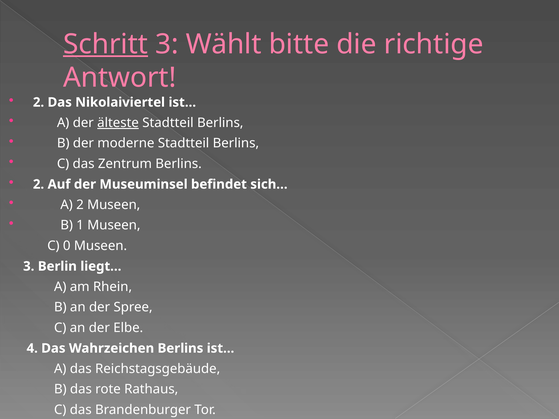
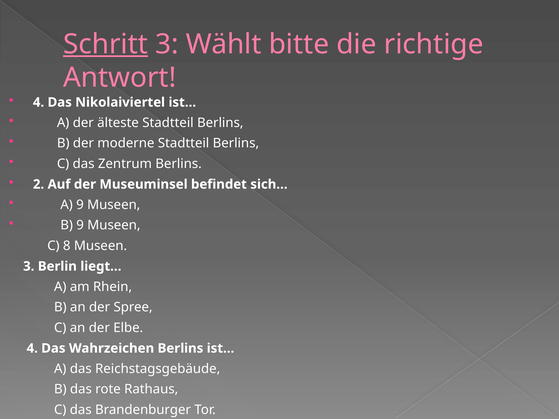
2 at (39, 102): 2 -> 4
älteste underline: present -> none
A 2: 2 -> 9
B 1: 1 -> 9
0: 0 -> 8
